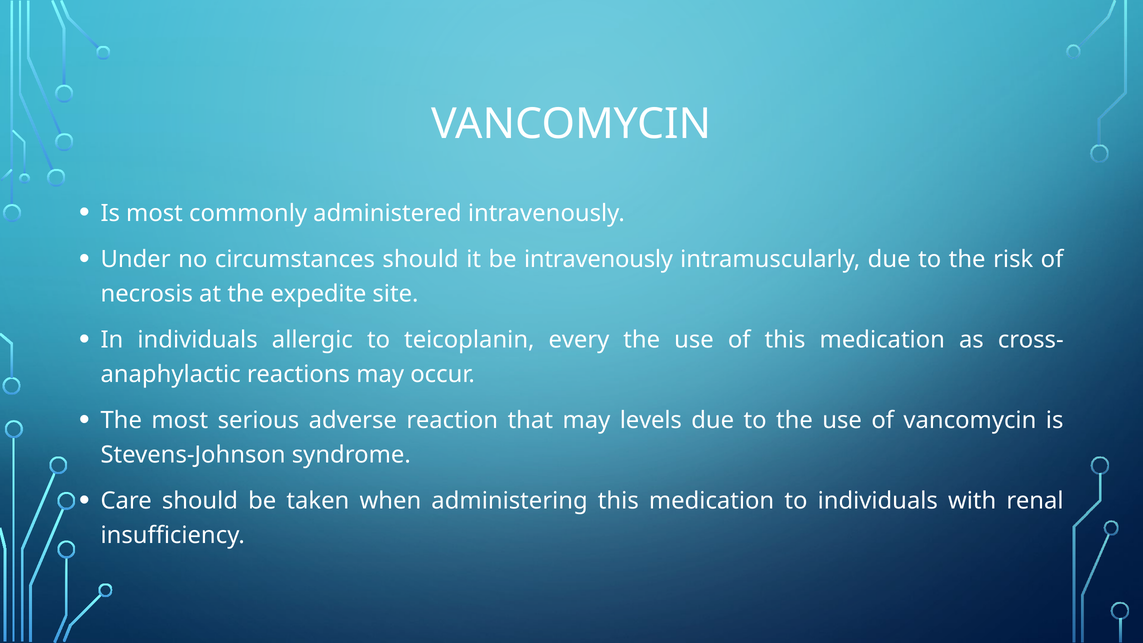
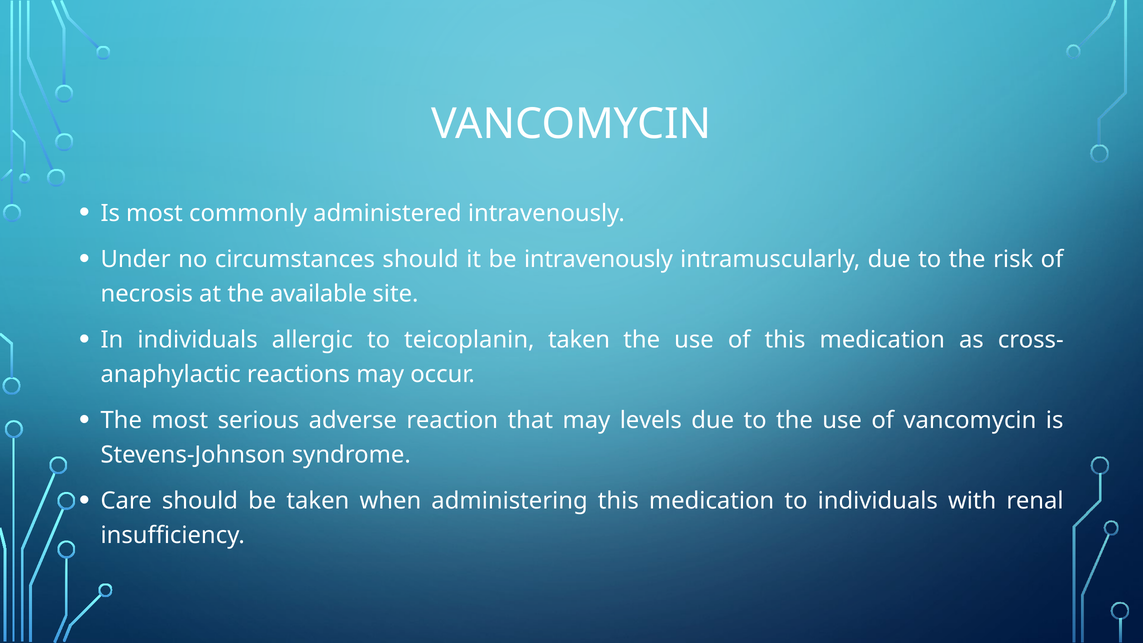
expedite: expedite -> available
teicoplanin every: every -> taken
